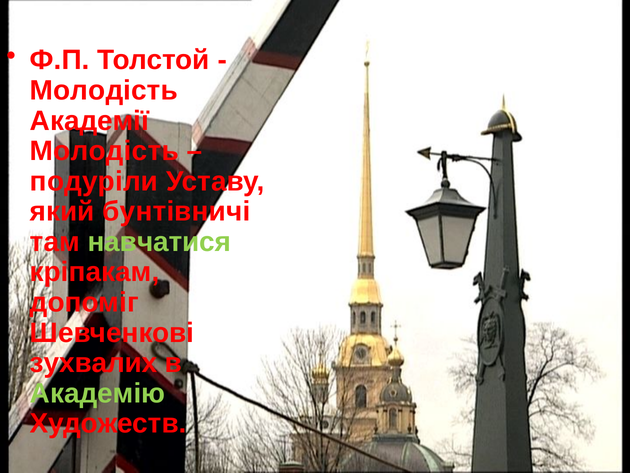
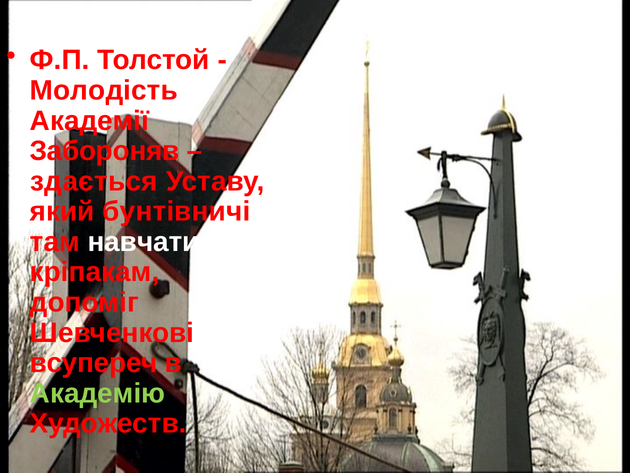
Молодість at (104, 151): Молодість -> Забороняв
подуріли: подуріли -> здається
навчатися colour: light green -> white
зухвалих: зухвалих -> всупереч
